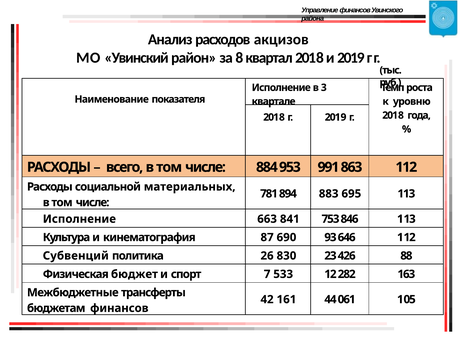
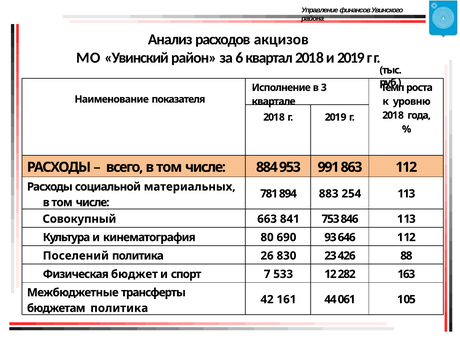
8: 8 -> 6
695: 695 -> 254
Исполнение at (79, 219): Исполнение -> Совокупный
87: 87 -> 80
Субвенций: Субвенций -> Поселений
бюджетам финансов: финансов -> политика
